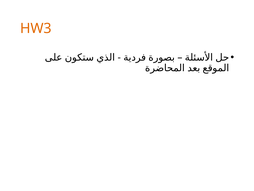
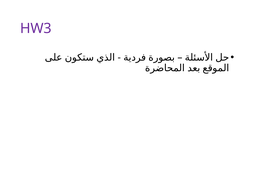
HW3 colour: orange -> purple
